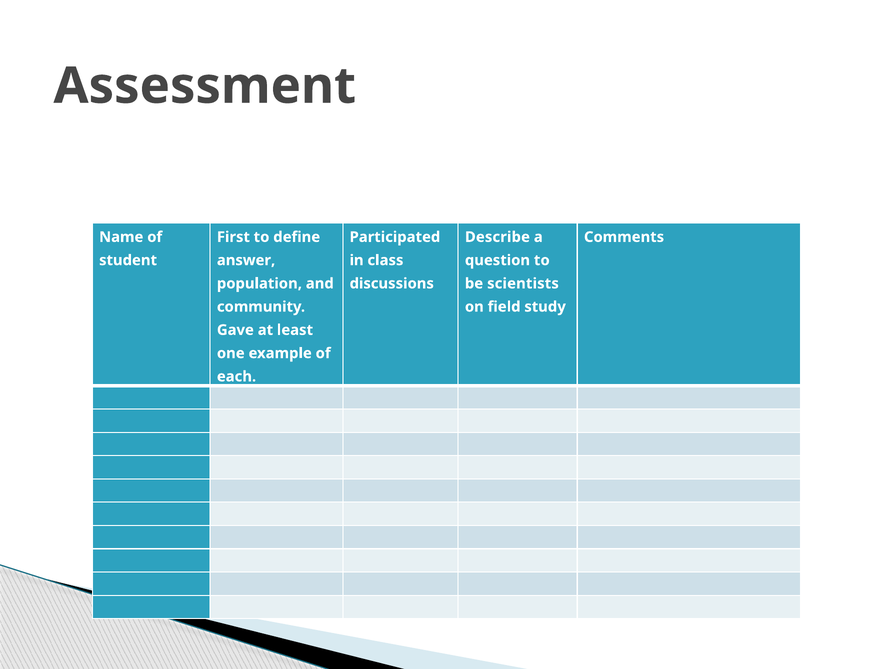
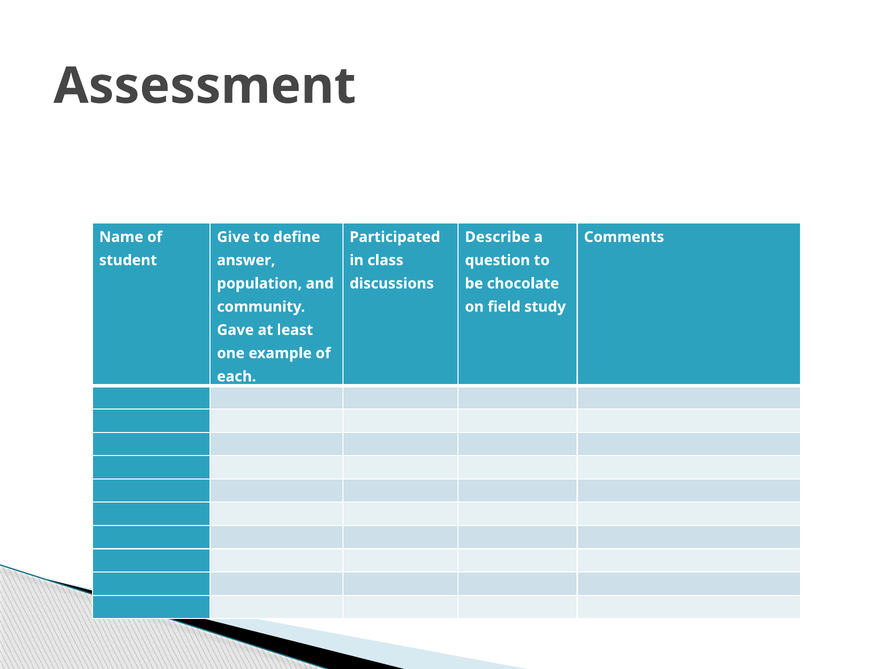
First: First -> Give
scientists: scientists -> chocolate
